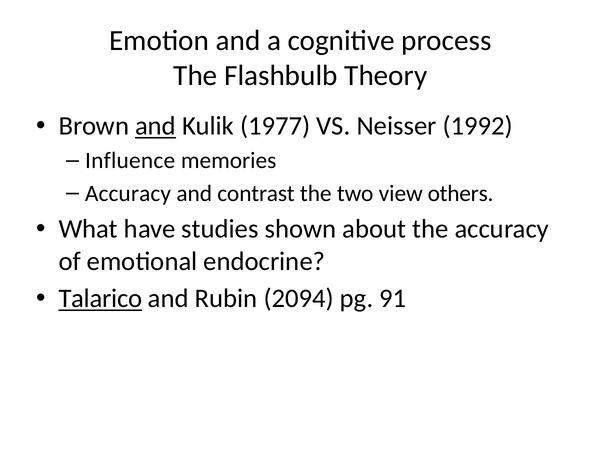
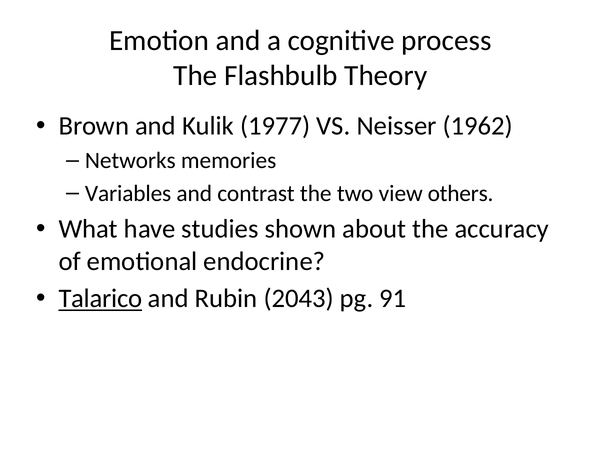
and at (156, 126) underline: present -> none
1992: 1992 -> 1962
Influence: Influence -> Networks
Accuracy at (128, 193): Accuracy -> Variables
2094: 2094 -> 2043
